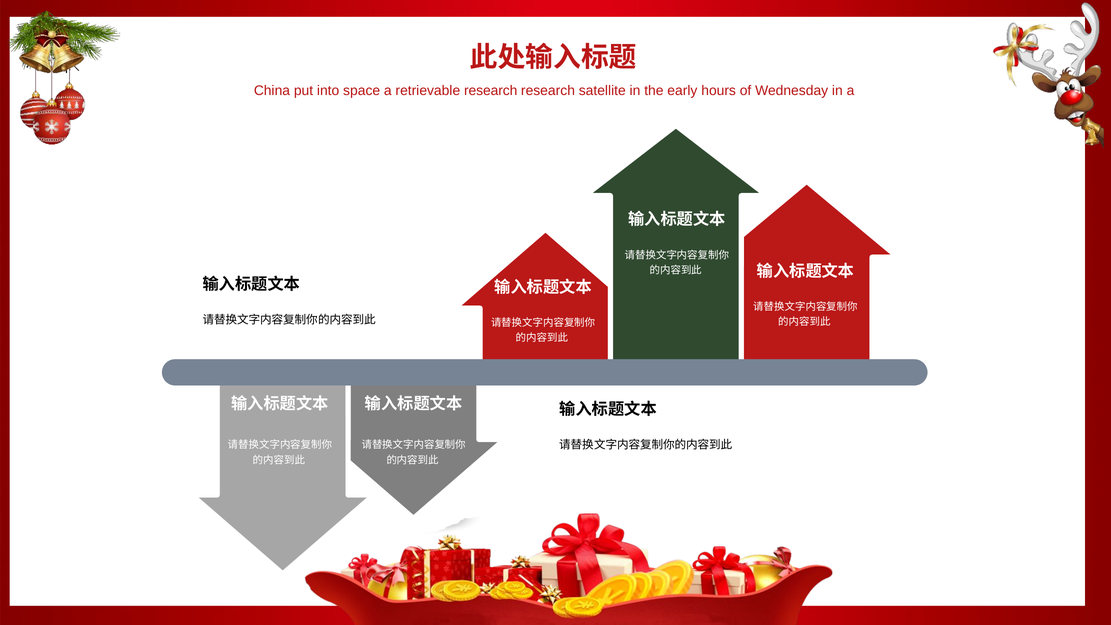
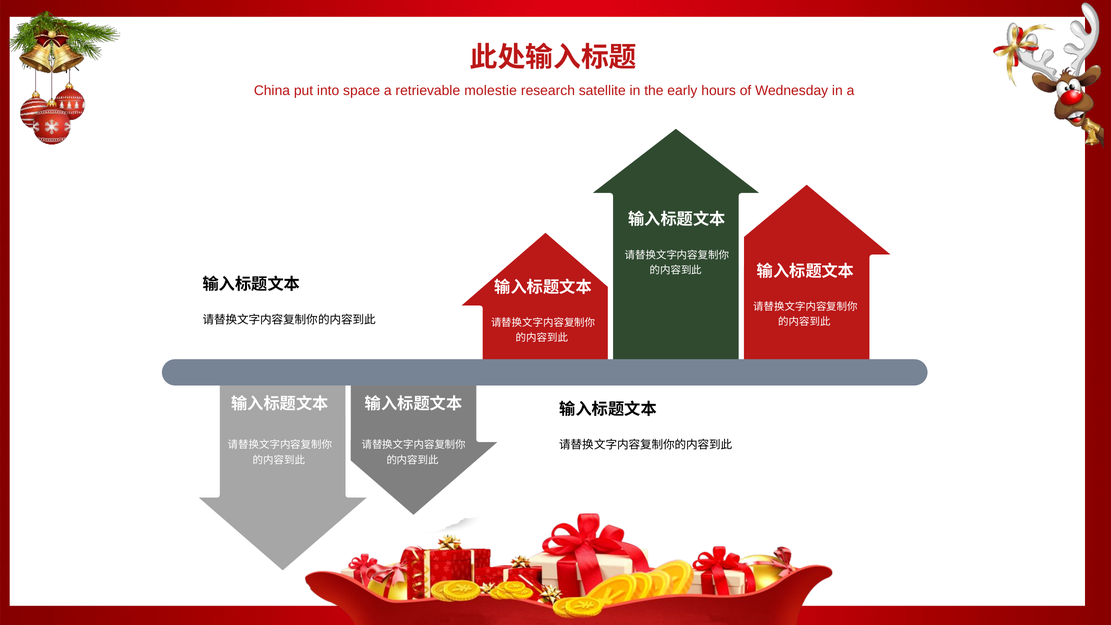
retrievable research: research -> molestie
